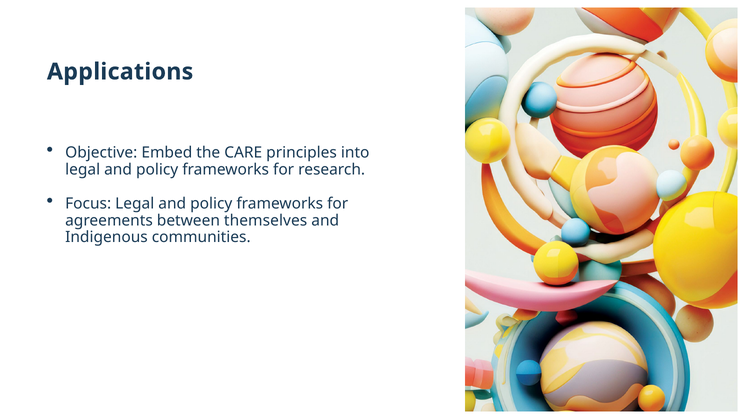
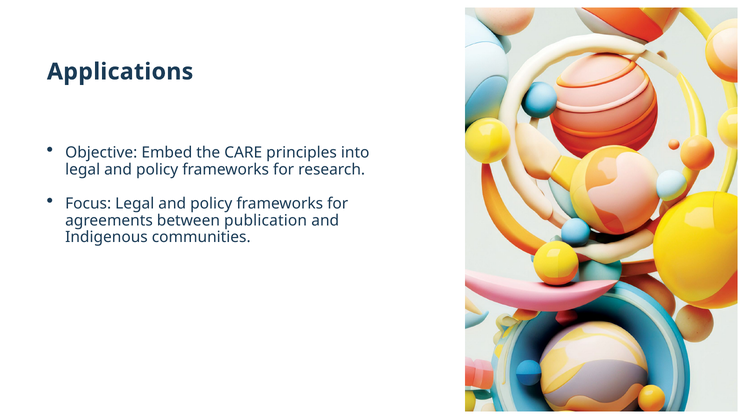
themselves: themselves -> publication
